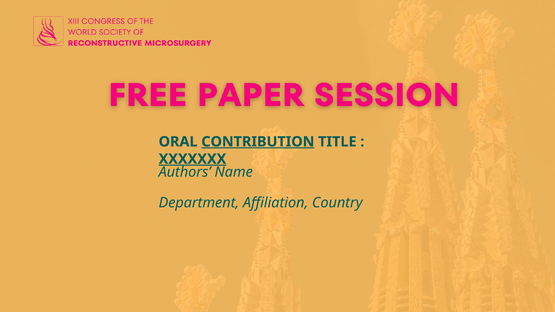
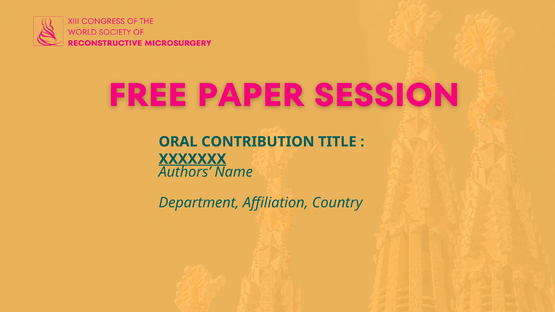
CONTRIBUTION underline: present -> none
